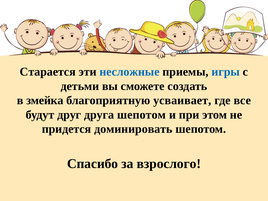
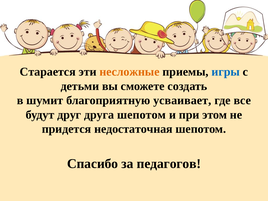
несложные colour: blue -> orange
змейка: змейка -> шумит
доминировать: доминировать -> недостаточная
взрослого: взрослого -> педагогов
